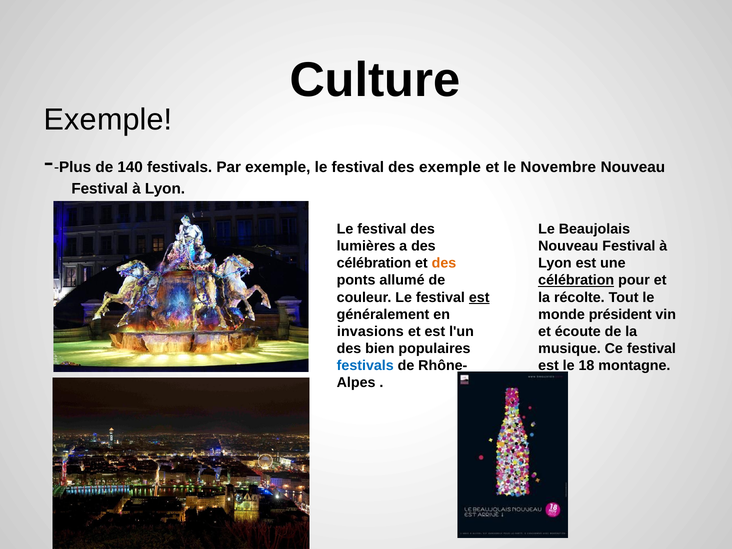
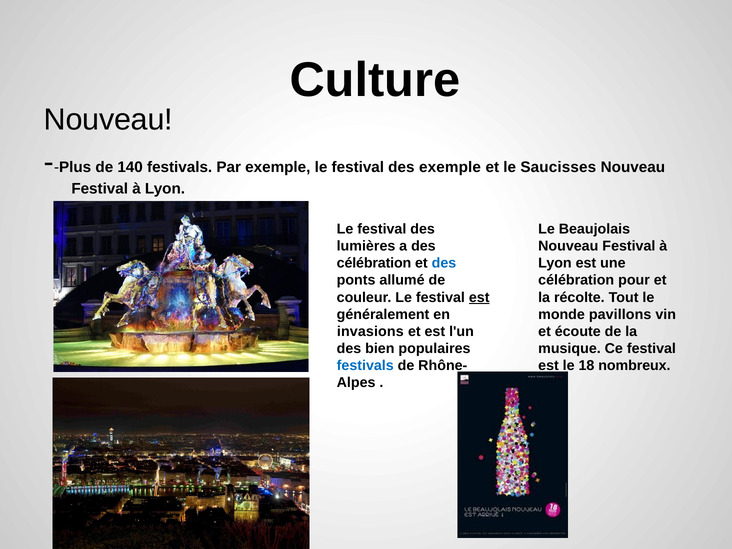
Exemple at (108, 120): Exemple -> Nouveau
Novembre: Novembre -> Saucisses
des at (444, 263) colour: orange -> blue
célébration at (576, 280) underline: present -> none
président: président -> pavillons
montagne: montagne -> nombreux
